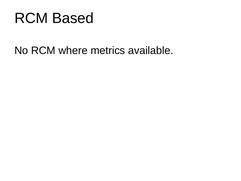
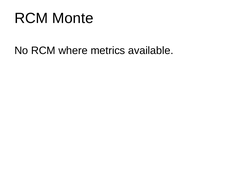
Based: Based -> Monte
